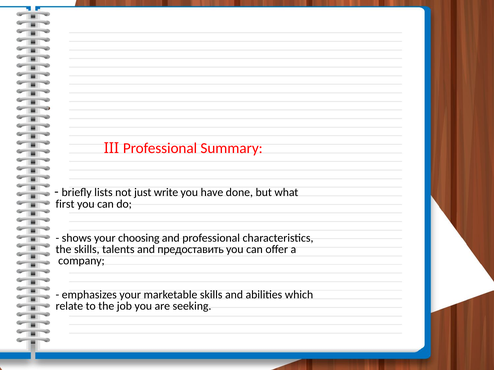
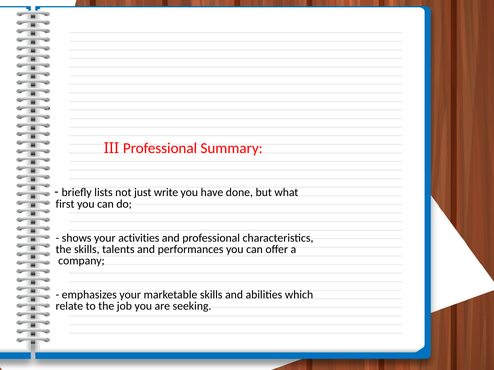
choosing: choosing -> activities
предоставить: предоставить -> performances
